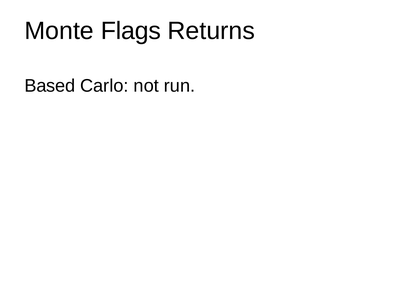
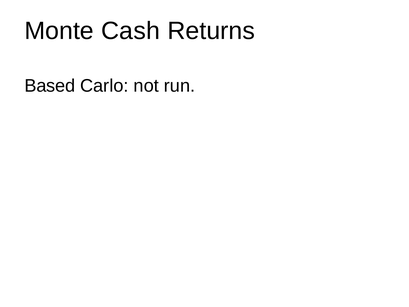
Flags: Flags -> Cash
